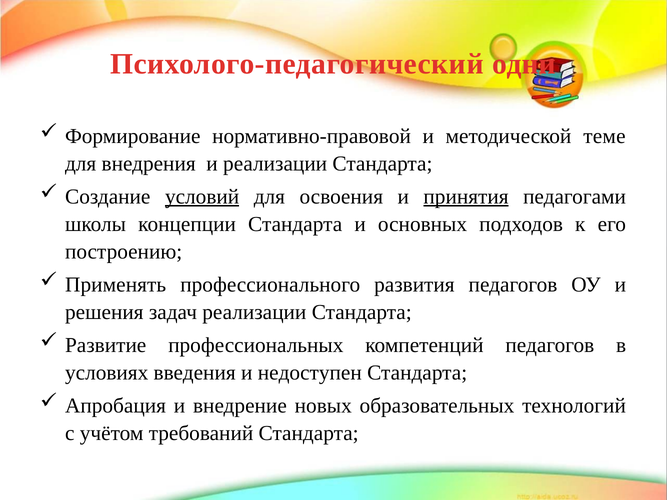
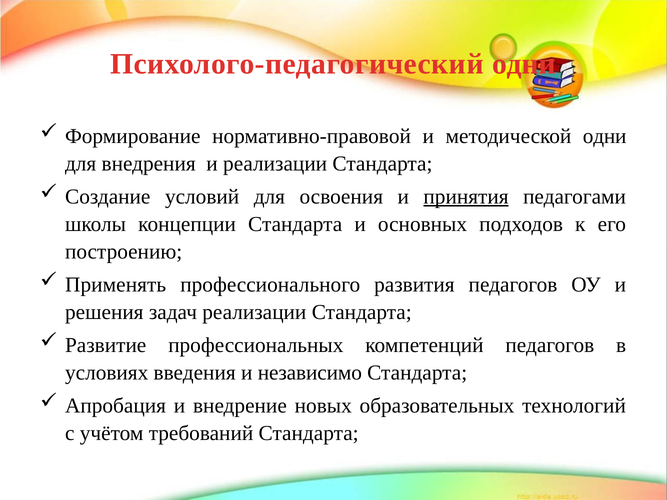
методической теме: теме -> одни
условий underline: present -> none
недоступен: недоступен -> независимо
